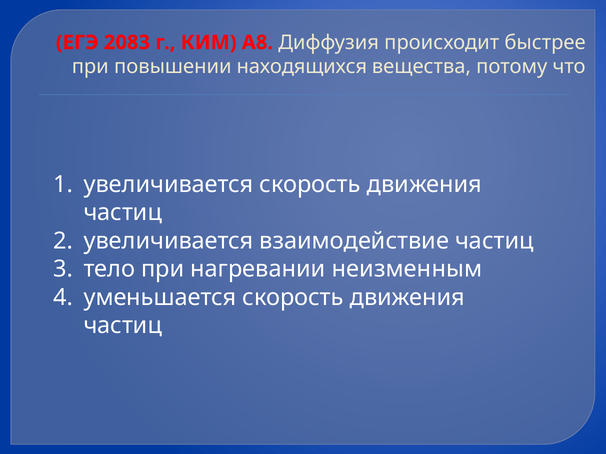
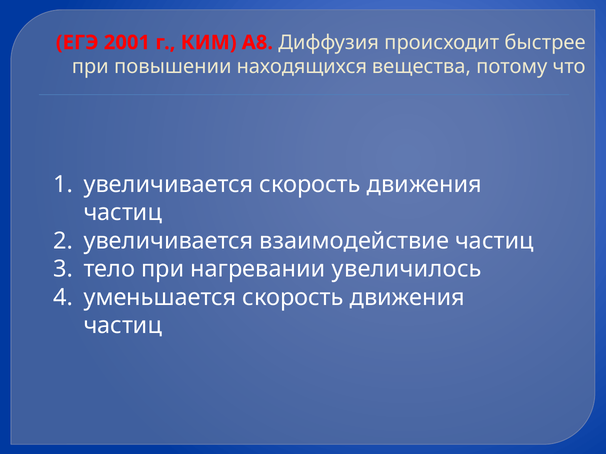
2083: 2083 -> 2001
неизменным: неизменным -> увеличилось
